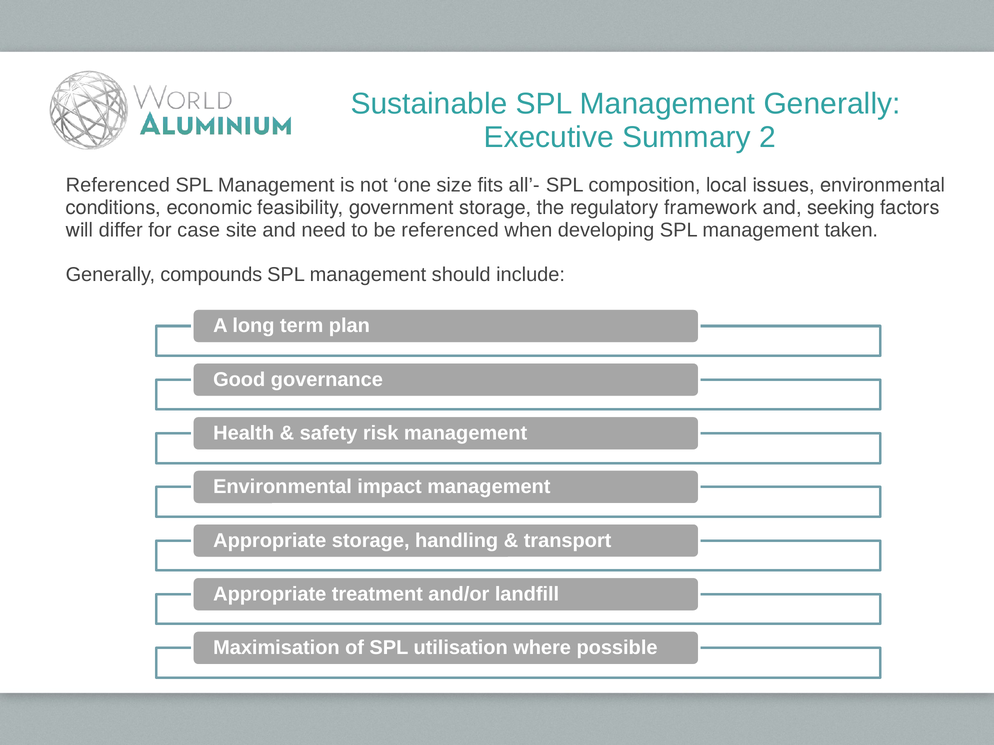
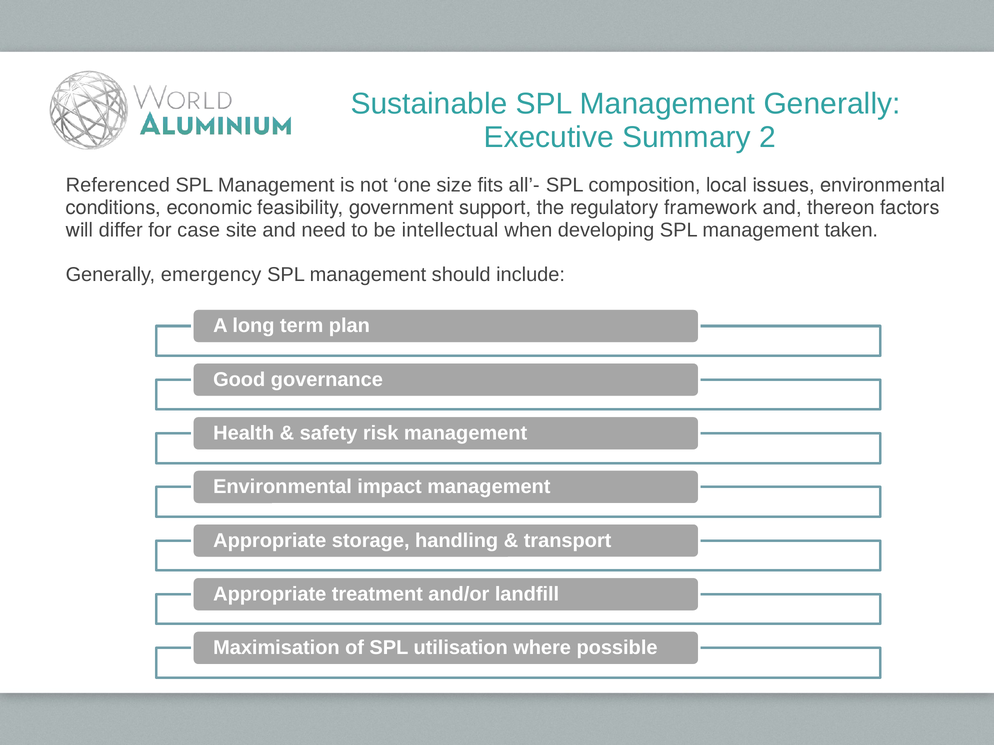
government storage: storage -> support
seeking: seeking -> thereon
be referenced: referenced -> intellectual
compounds: compounds -> emergency
